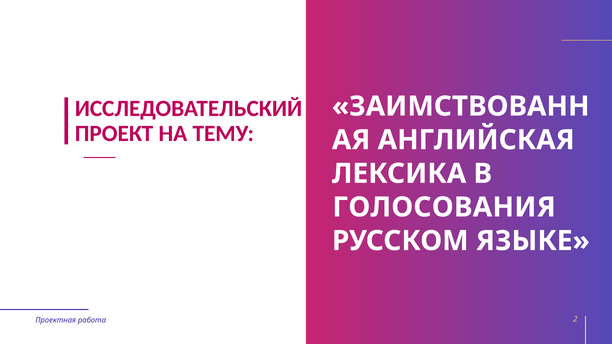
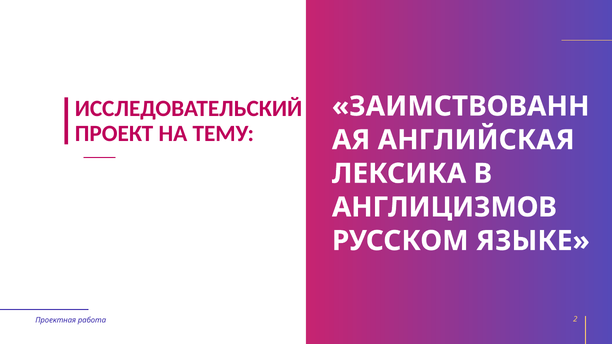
ГОЛОСОВАНИЯ: ГОЛОСОВАНИЯ -> АНГЛИЦИЗМОВ
